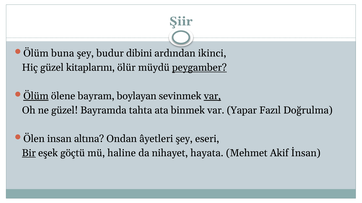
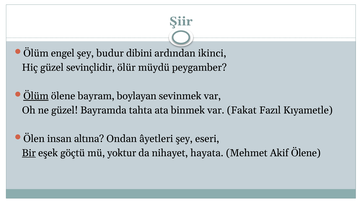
buna: buna -> engel
kitaplarını: kitaplarını -> sevinçlidir
peygamber underline: present -> none
var at (212, 96) underline: present -> none
Yapar: Yapar -> Fakat
Doğrulma: Doğrulma -> Kıyametle
haline: haline -> yoktur
Akif İnsan: İnsan -> Ölene
